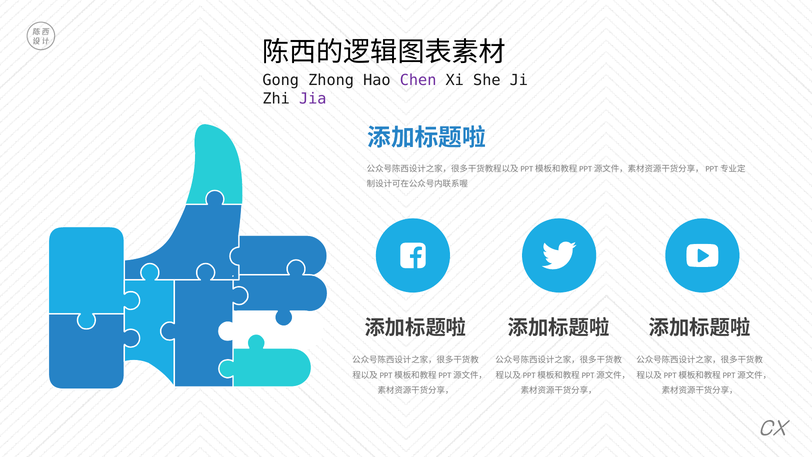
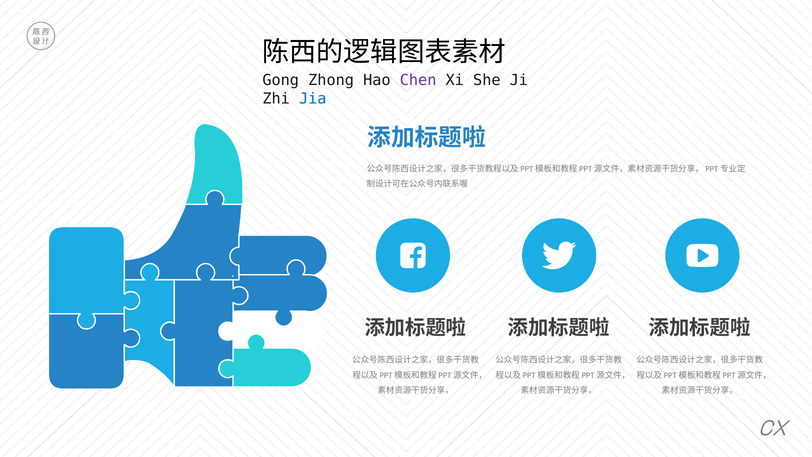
Jia colour: purple -> blue
